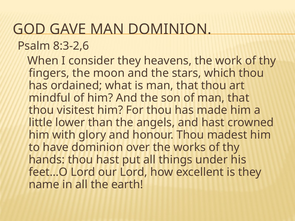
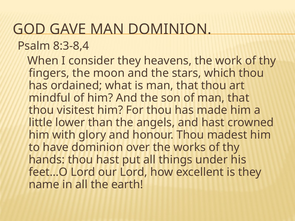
8:3-2,6: 8:3-2,6 -> 8:3-8,4
